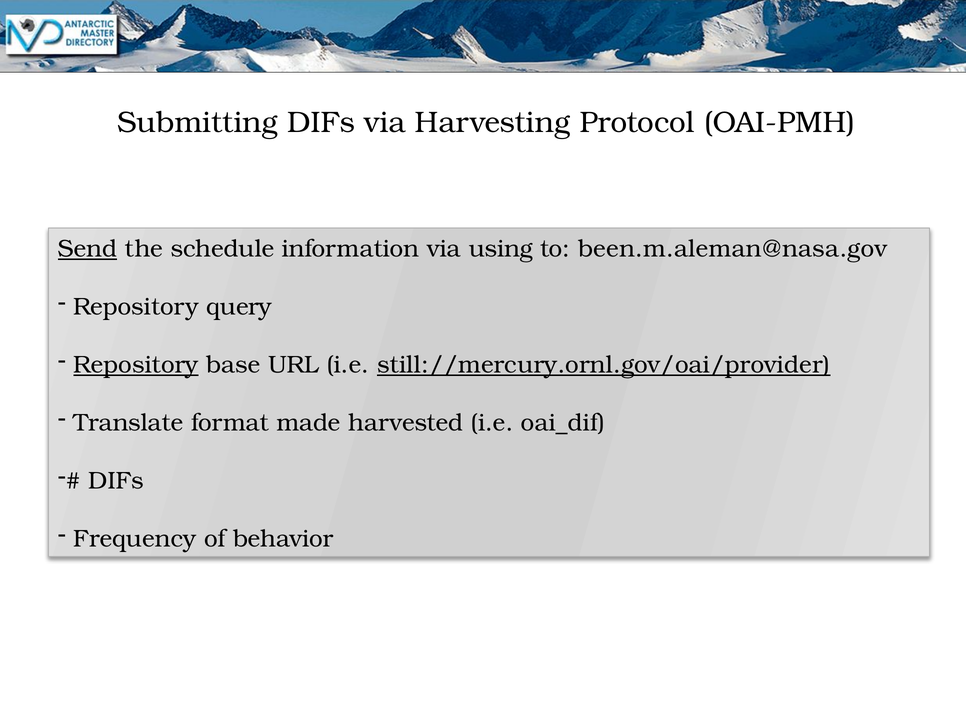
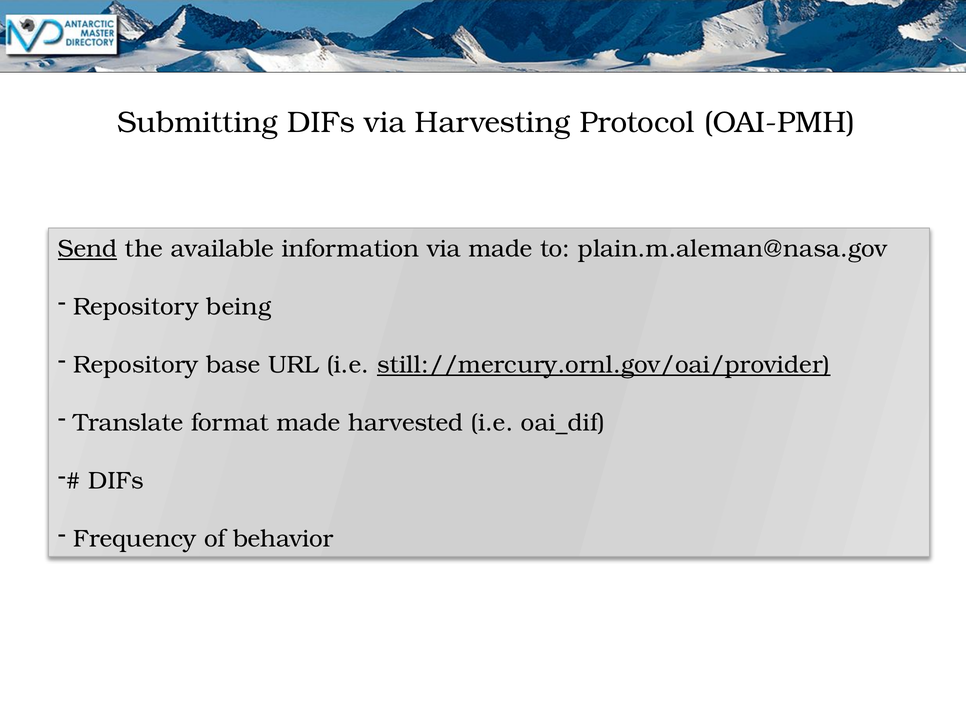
schedule: schedule -> available
via using: using -> made
been.m.aleman@nasa.gov: been.m.aleman@nasa.gov -> plain.m.aleman@nasa.gov
query: query -> being
Repository at (136, 365) underline: present -> none
